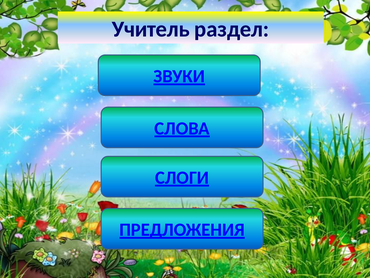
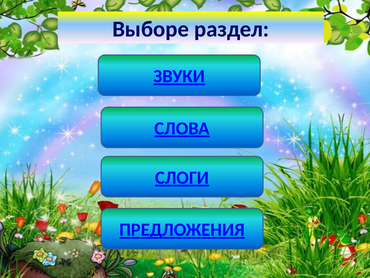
Учитель: Учитель -> Выборе
